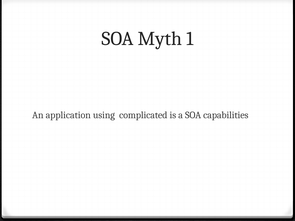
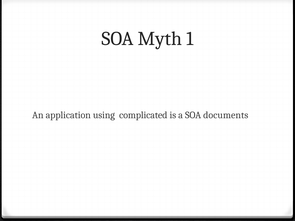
capabilities: capabilities -> documents
